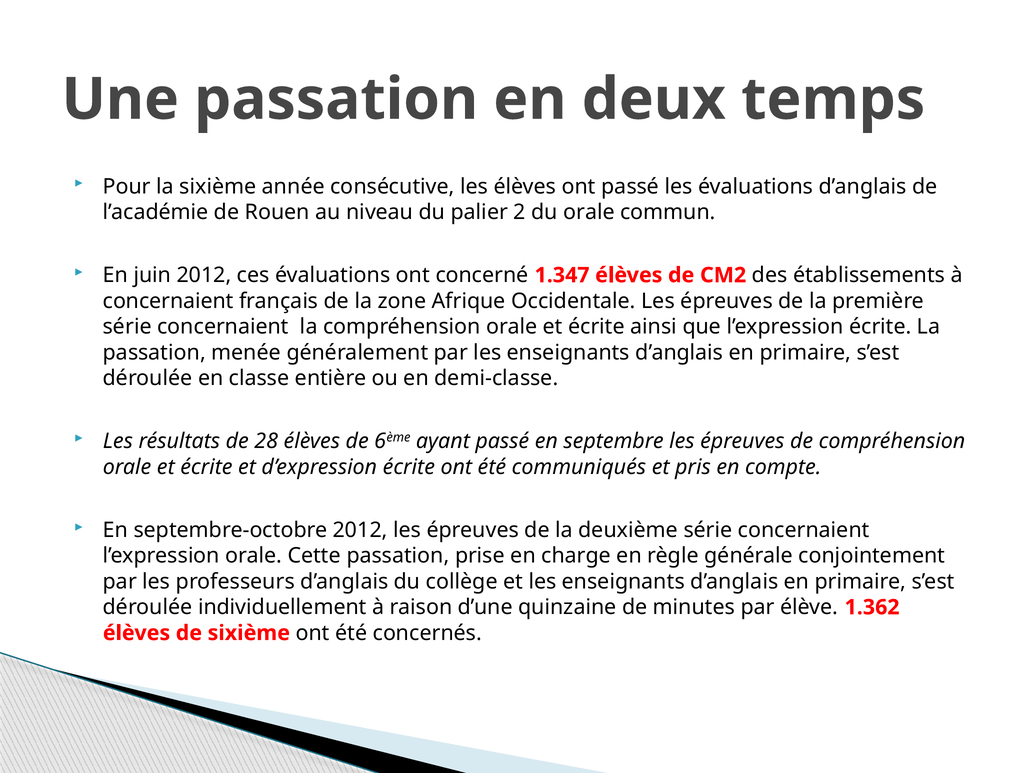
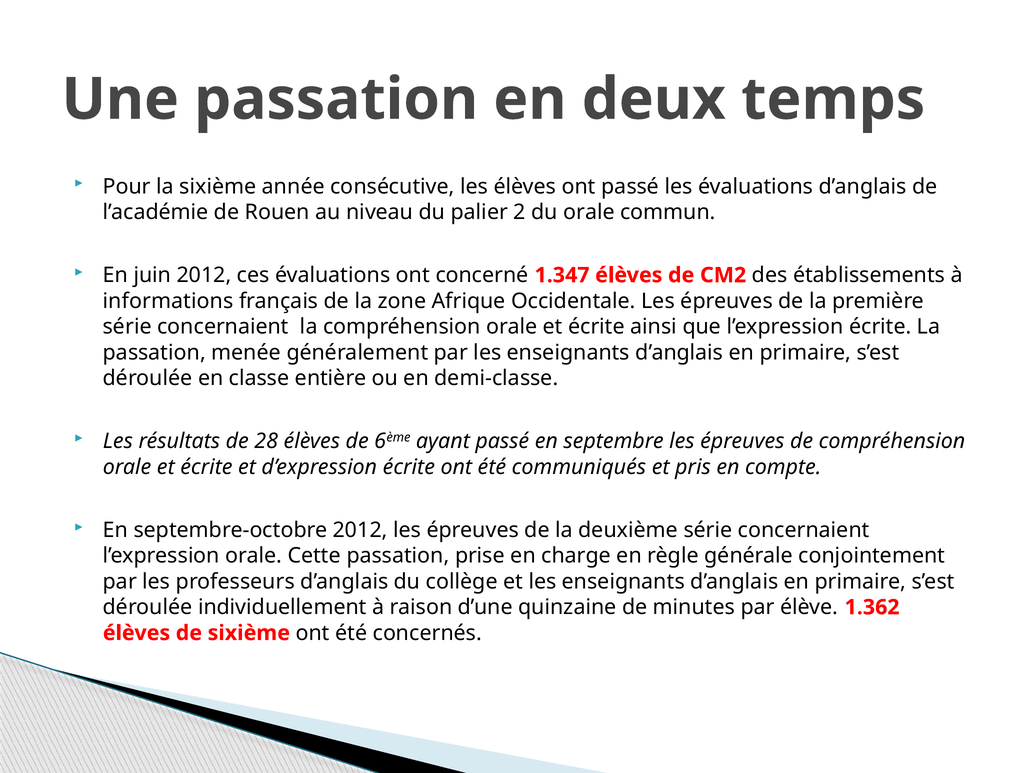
concernaient at (168, 301): concernaient -> informations
